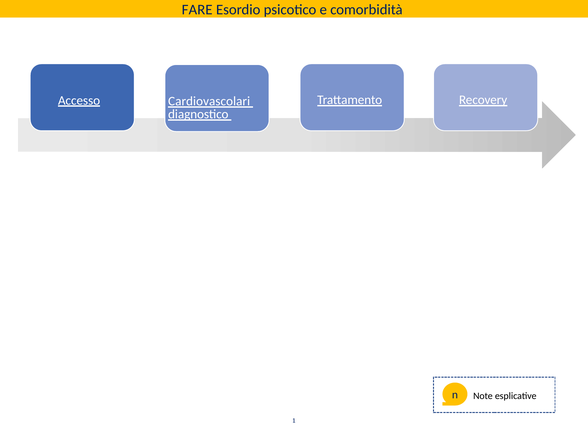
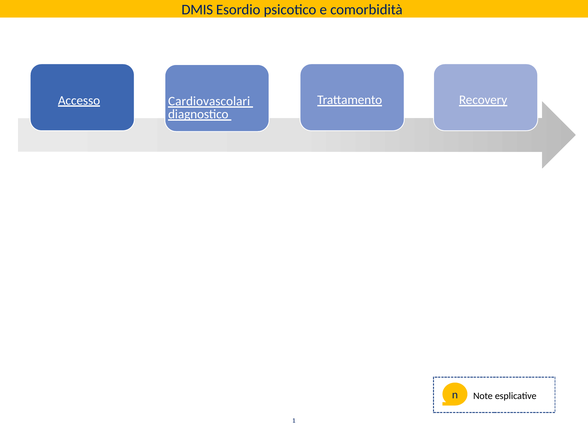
FARE: FARE -> DMIS
